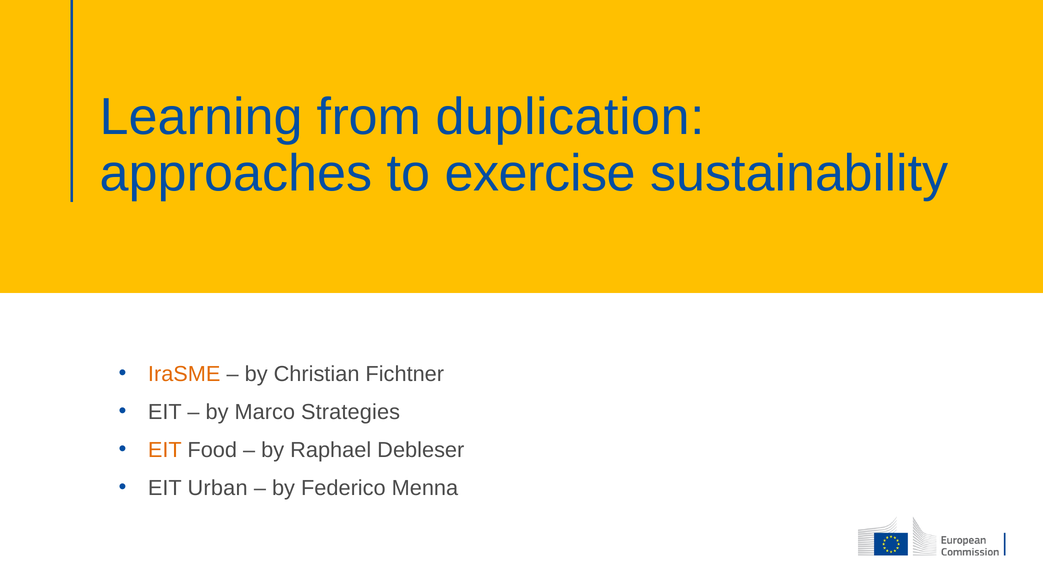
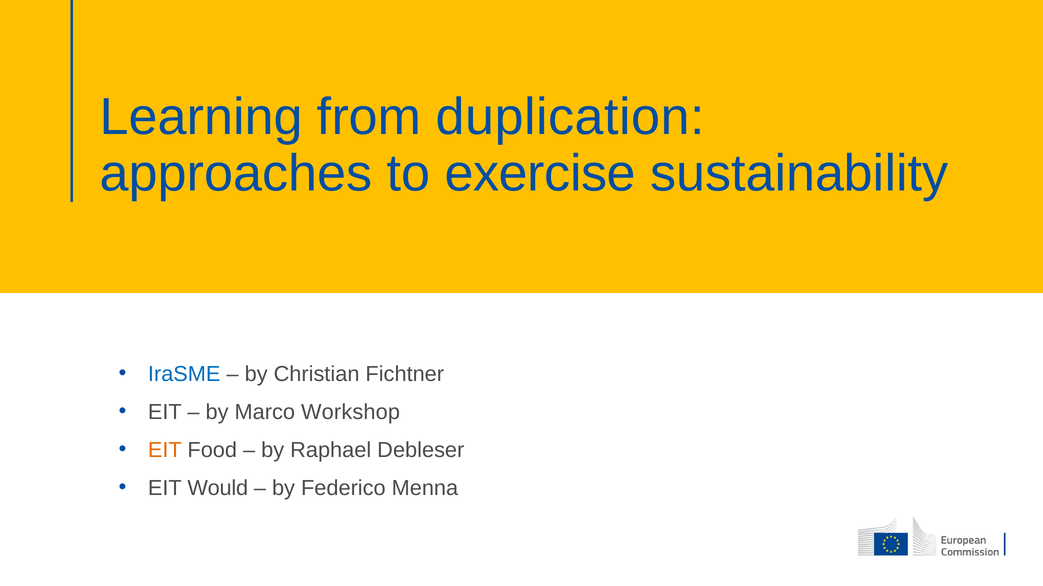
IraSME colour: orange -> blue
Strategies: Strategies -> Workshop
Urban: Urban -> Would
